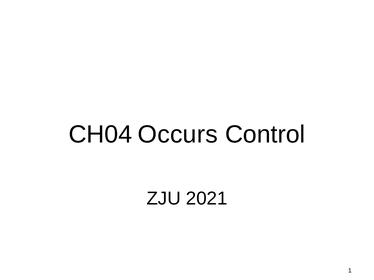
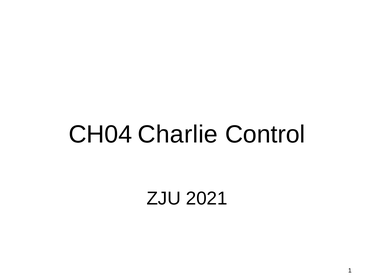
Occurs: Occurs -> Charlie
